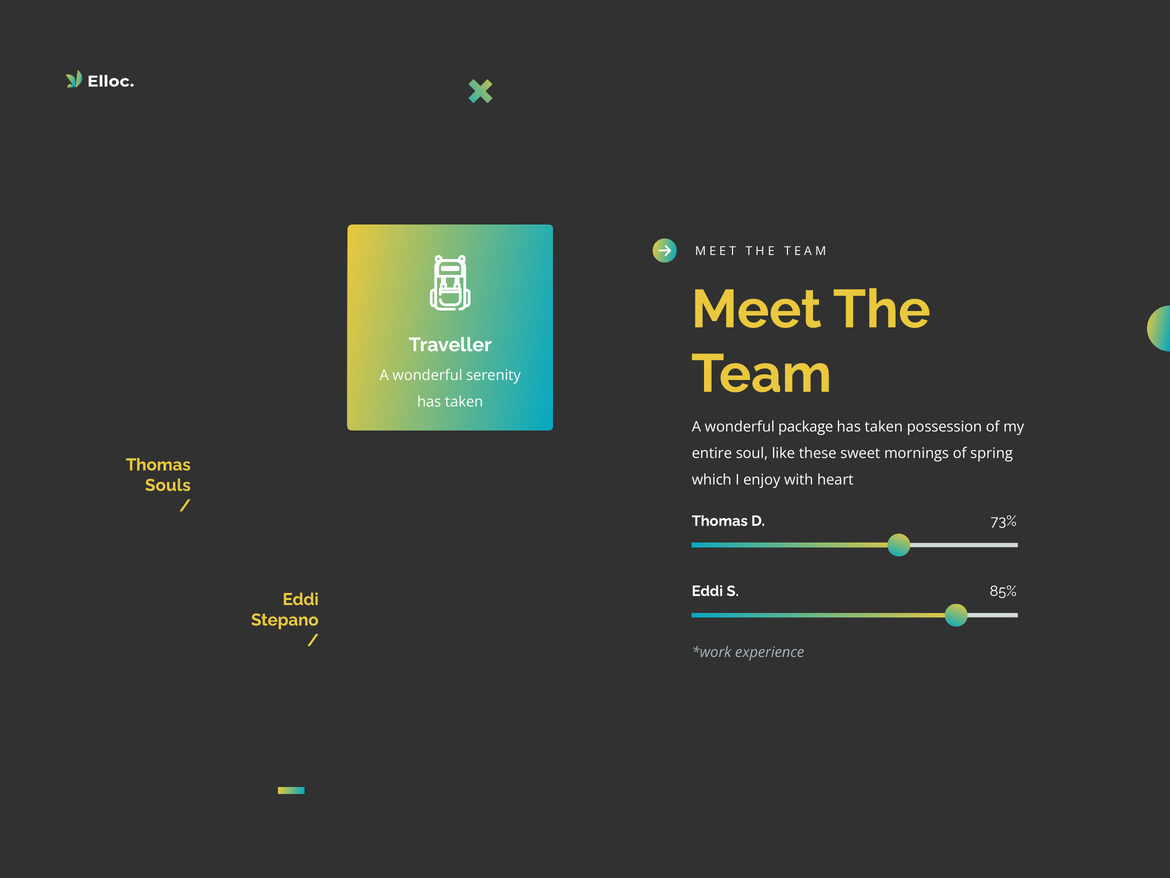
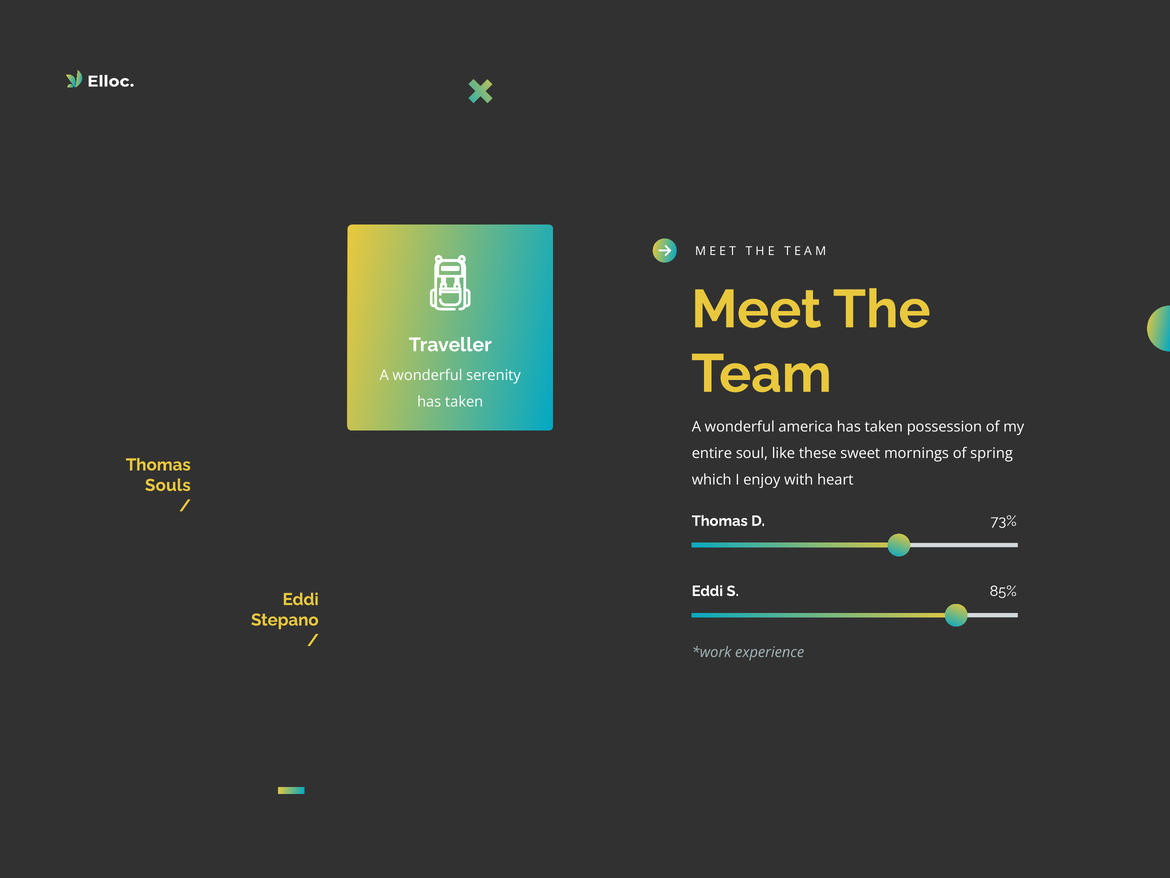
package: package -> america
